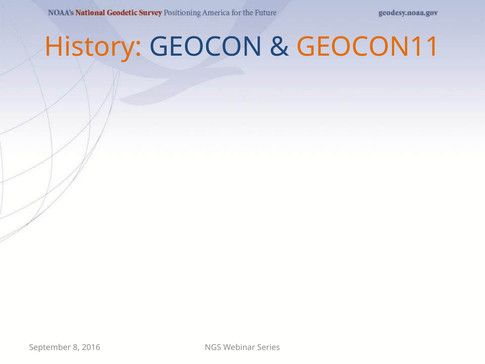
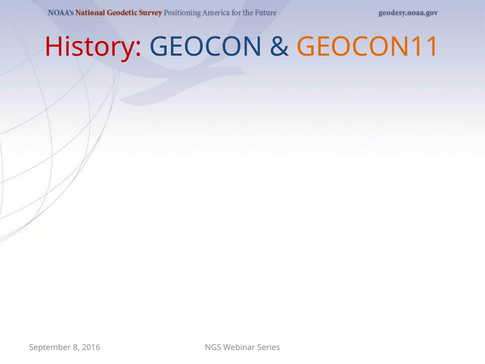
History colour: orange -> red
